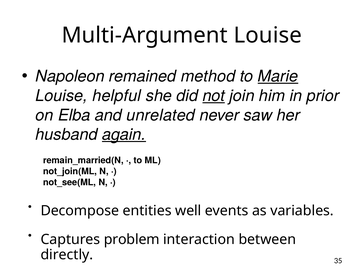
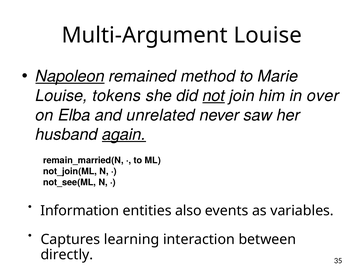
Napoleon underline: none -> present
Marie underline: present -> none
helpful: helpful -> tokens
prior: prior -> over
Decompose: Decompose -> Information
well: well -> also
problem: problem -> learning
